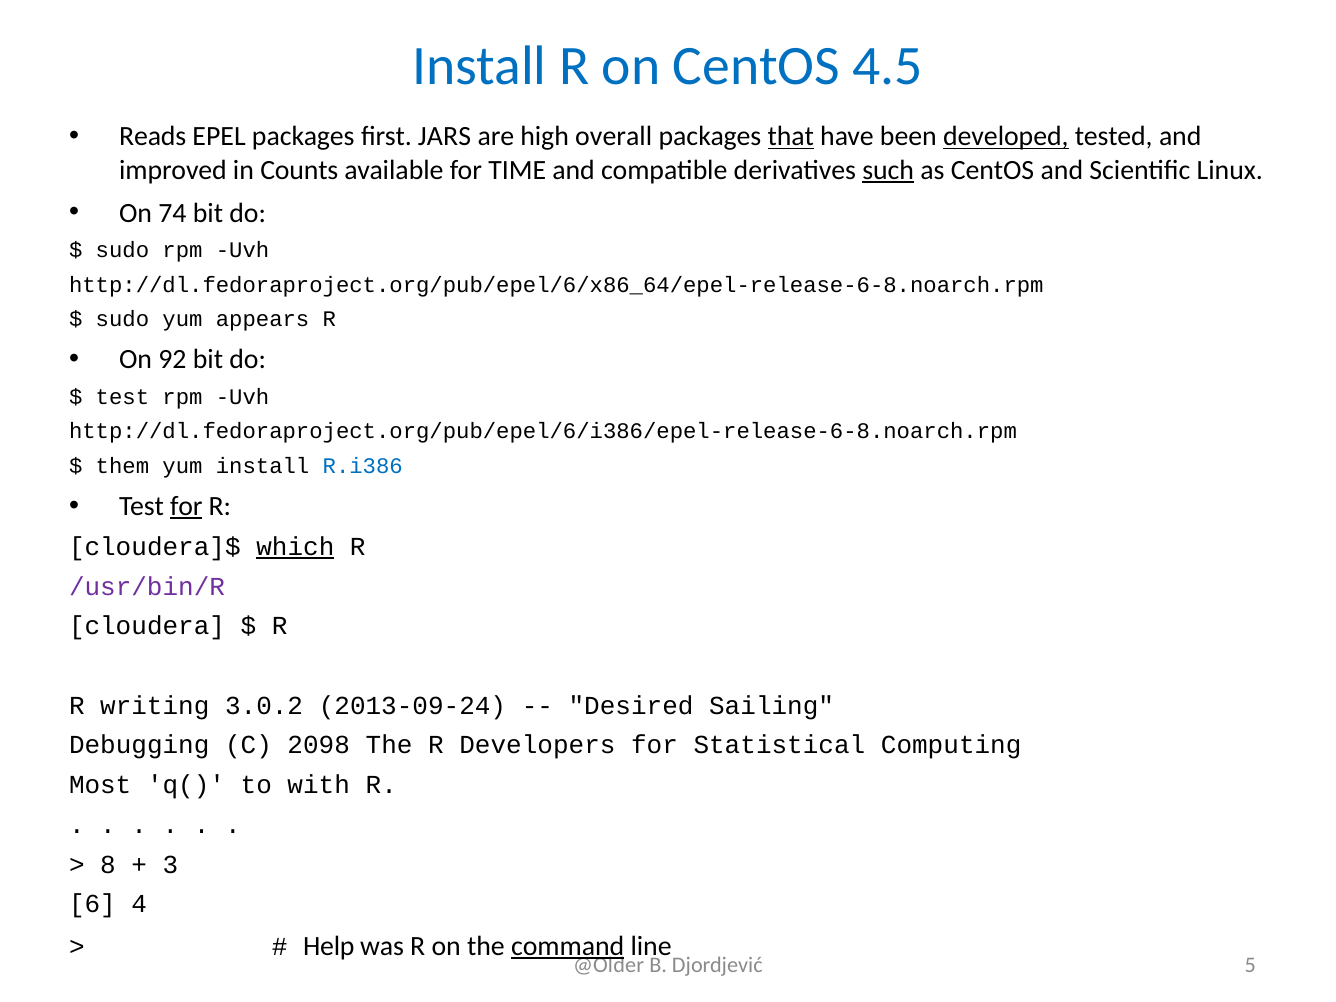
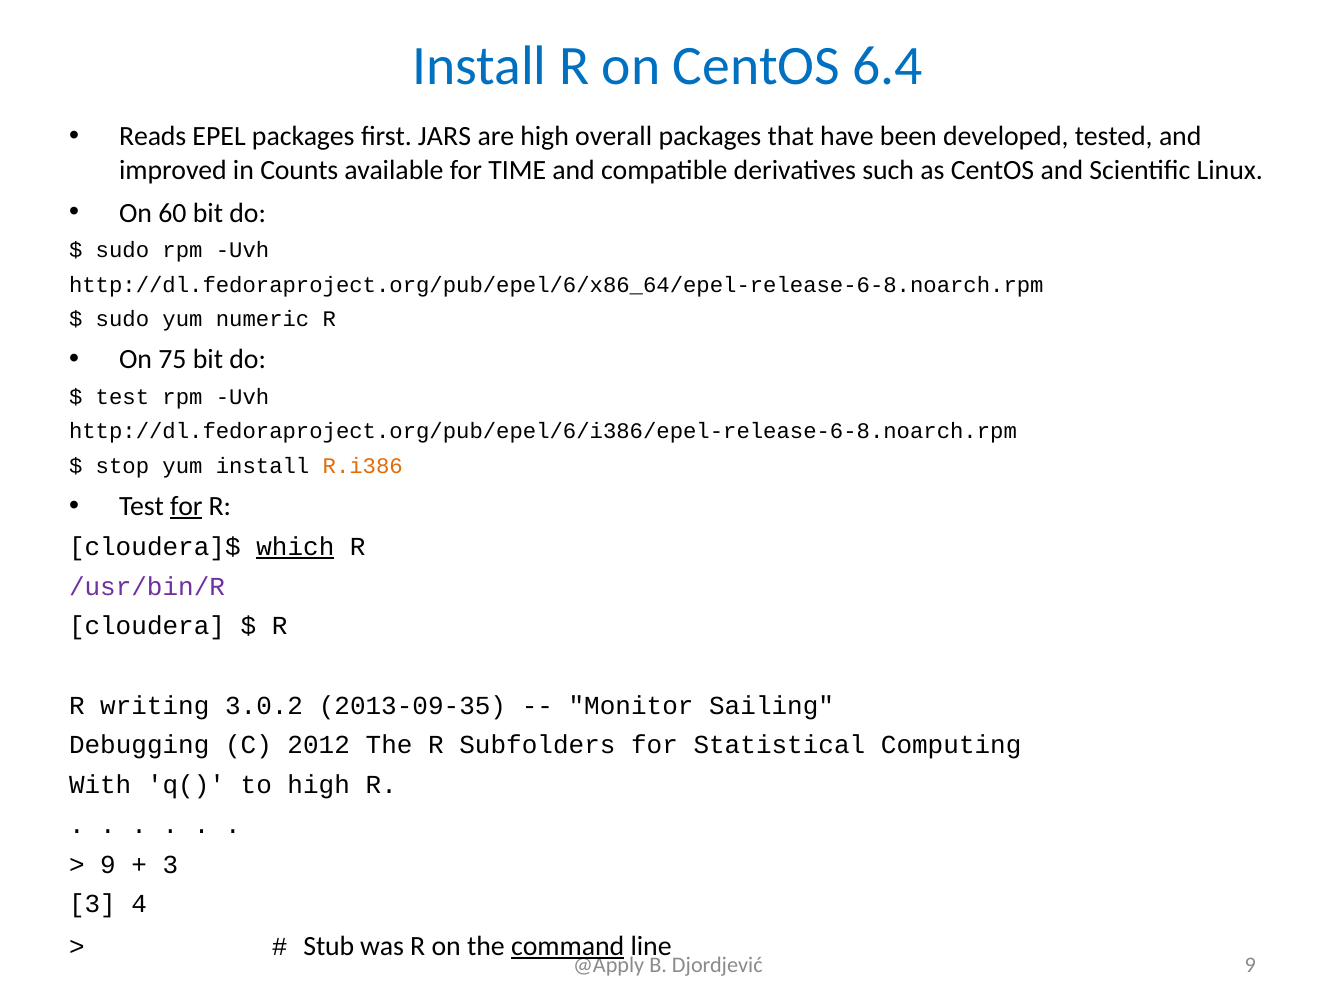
4.5: 4.5 -> 6.4
that underline: present -> none
developed underline: present -> none
such underline: present -> none
74: 74 -> 60
appears: appears -> numeric
92: 92 -> 75
them: them -> stop
R.i386 colour: blue -> orange
2013-09-24: 2013-09-24 -> 2013-09-35
Desired: Desired -> Monitor
2098: 2098 -> 2012
Developers: Developers -> Subfolders
Most: Most -> With
to with: with -> high
8 at (108, 865): 8 -> 9
6 at (92, 904): 6 -> 3
Help: Help -> Stub
@Older: @Older -> @Apply
Djordjević 5: 5 -> 9
